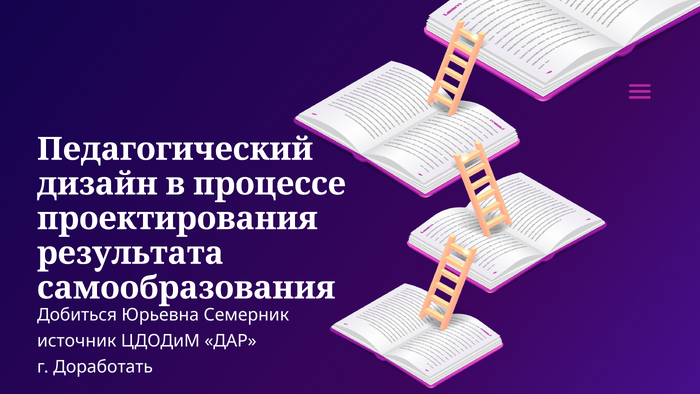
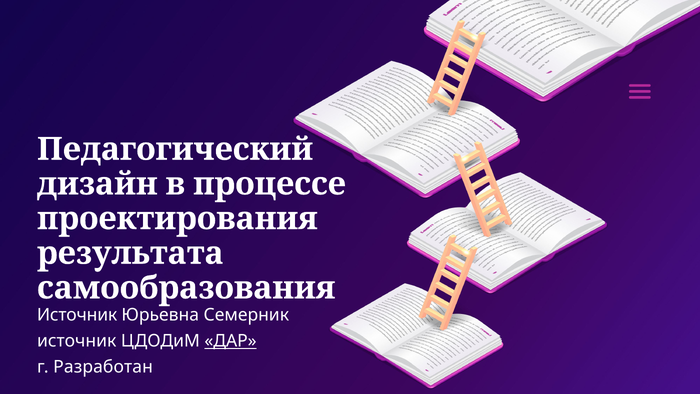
Добиться at (77, 315): Добиться -> Источник
ДАР underline: none -> present
Доработать: Доработать -> Разработан
